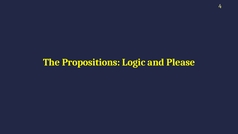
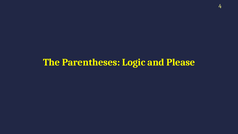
Propositions: Propositions -> Parentheses
